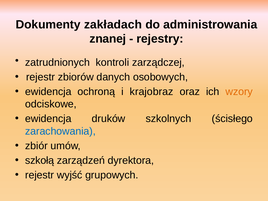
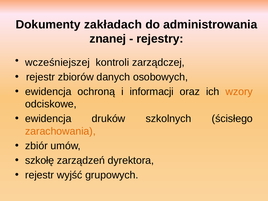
zatrudnionych: zatrudnionych -> wcześniejszej
krajobraz: krajobraz -> informacji
zarachowania colour: blue -> orange
szkołą: szkołą -> szkołę
